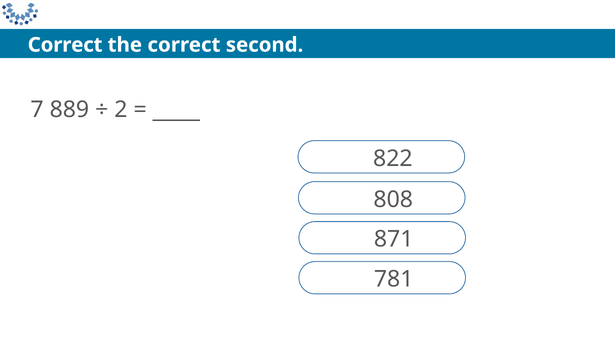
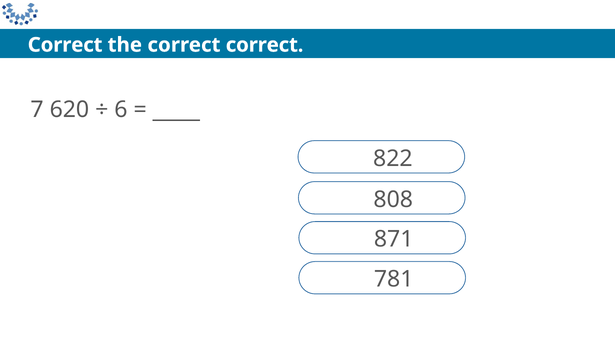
correct second: second -> correct
889: 889 -> 620
2: 2 -> 6
